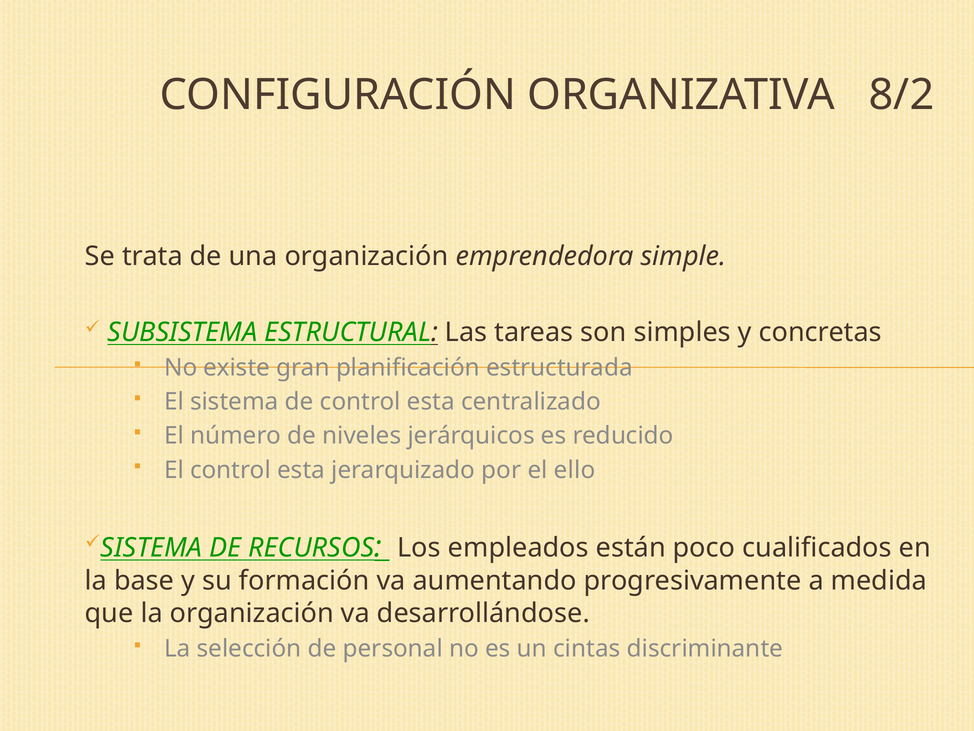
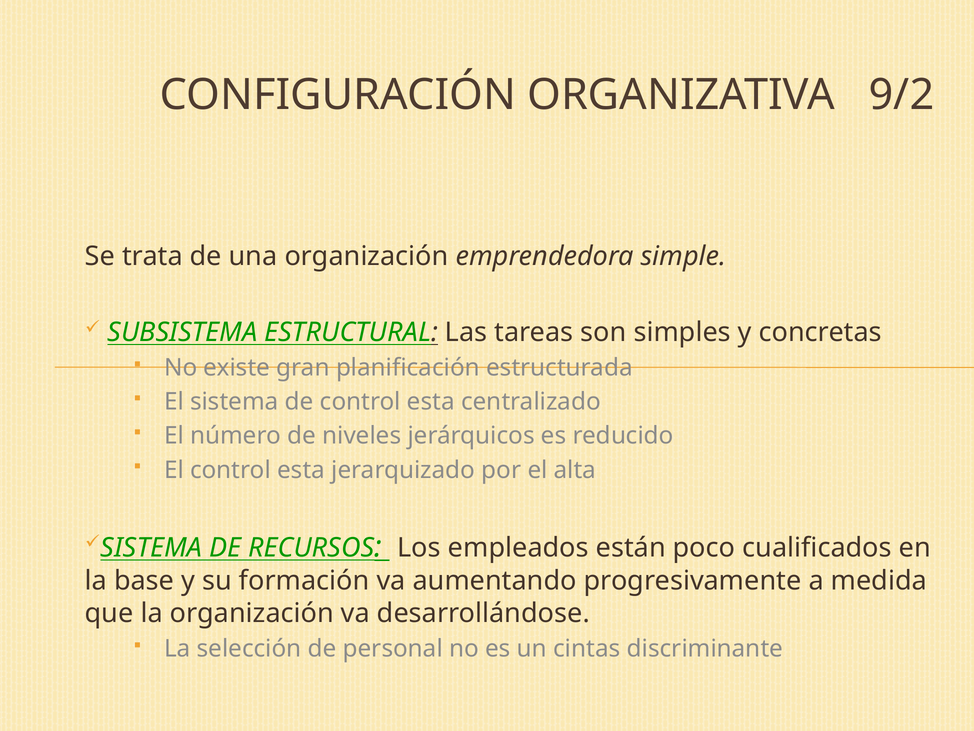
8/2: 8/2 -> 9/2
ello: ello -> alta
